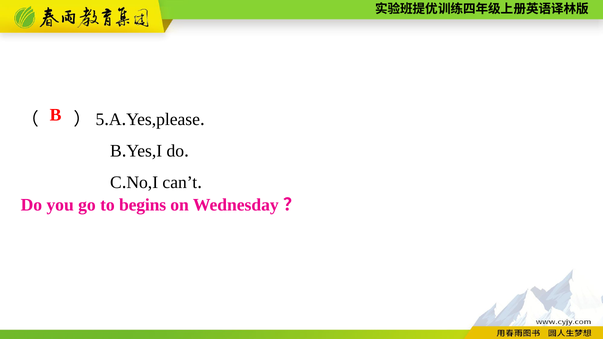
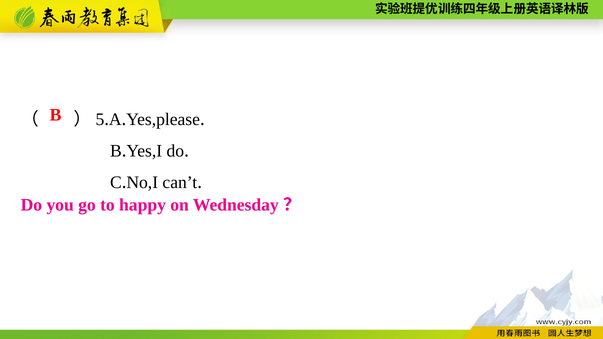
begins: begins -> happy
